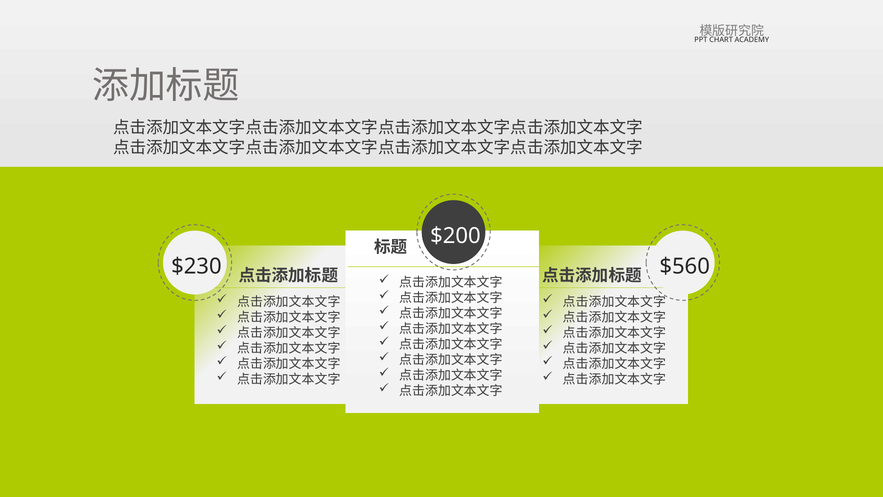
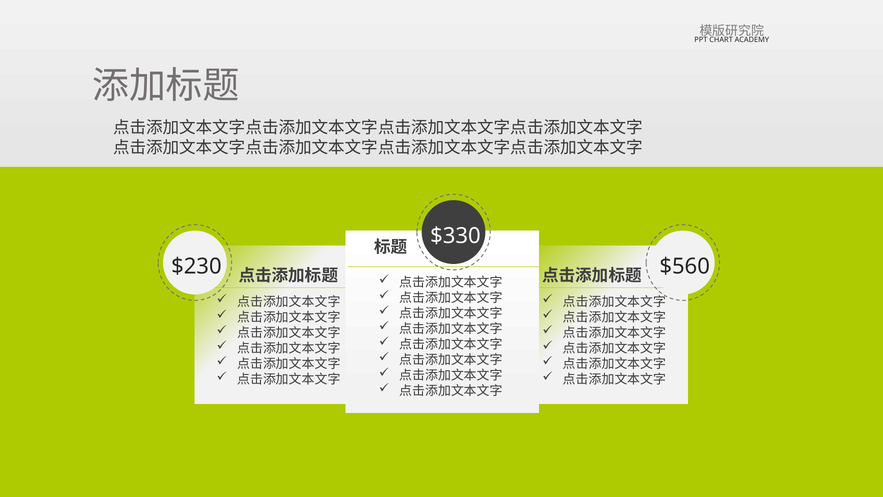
$200: $200 -> $330
